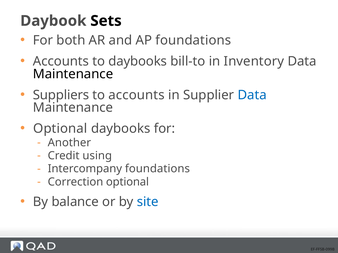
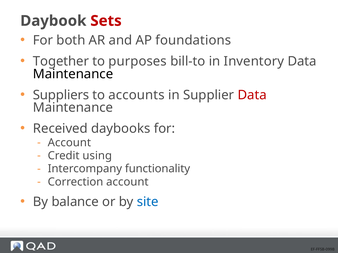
Sets colour: black -> red
Accounts at (61, 61): Accounts -> Together
to daybooks: daybooks -> purposes
Data at (252, 95) colour: blue -> red
Optional at (60, 129): Optional -> Received
Another at (69, 143): Another -> Account
Intercompany foundations: foundations -> functionality
Correction optional: optional -> account
